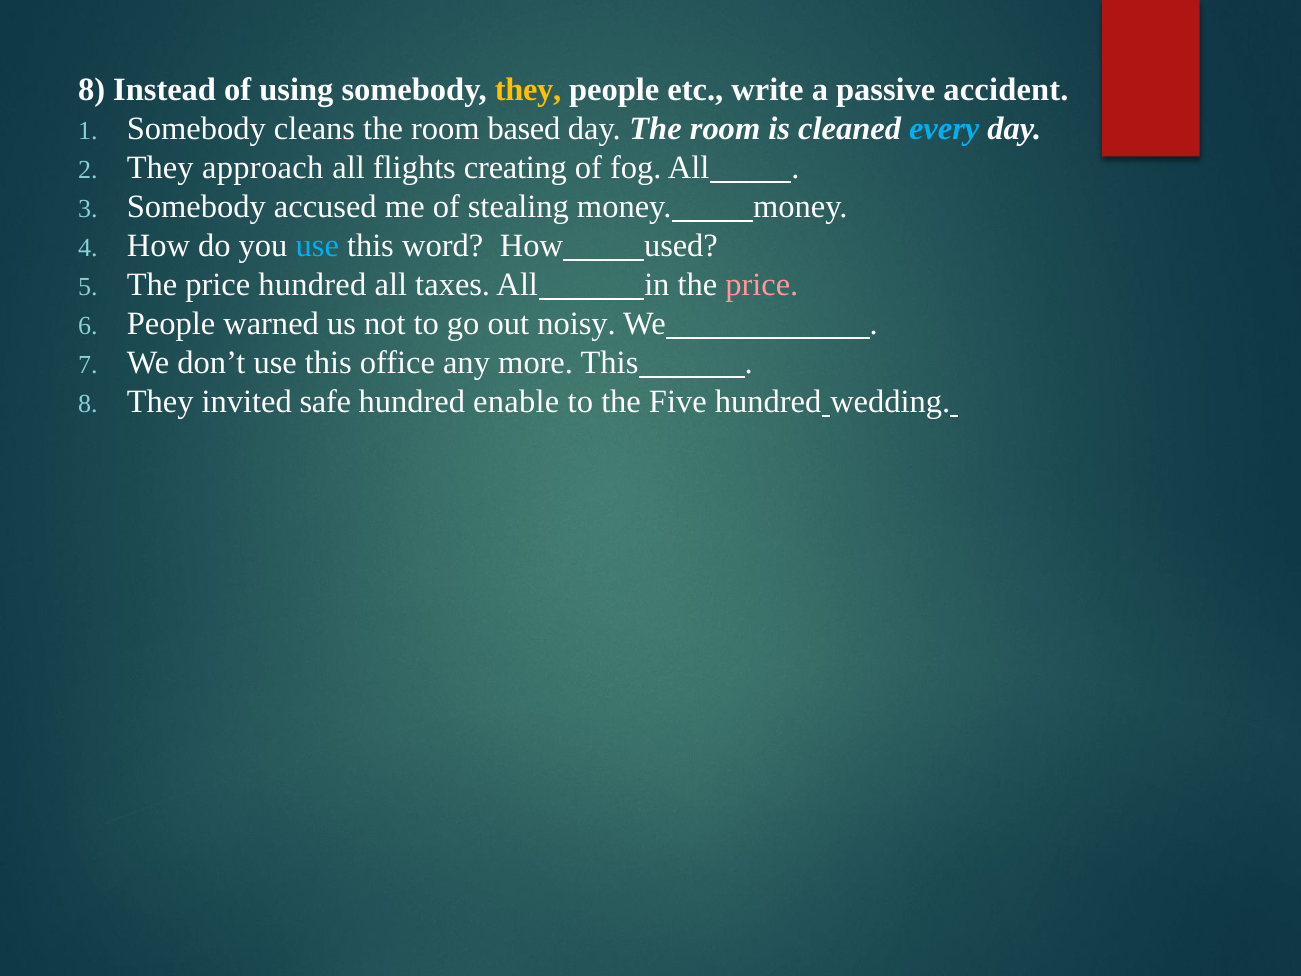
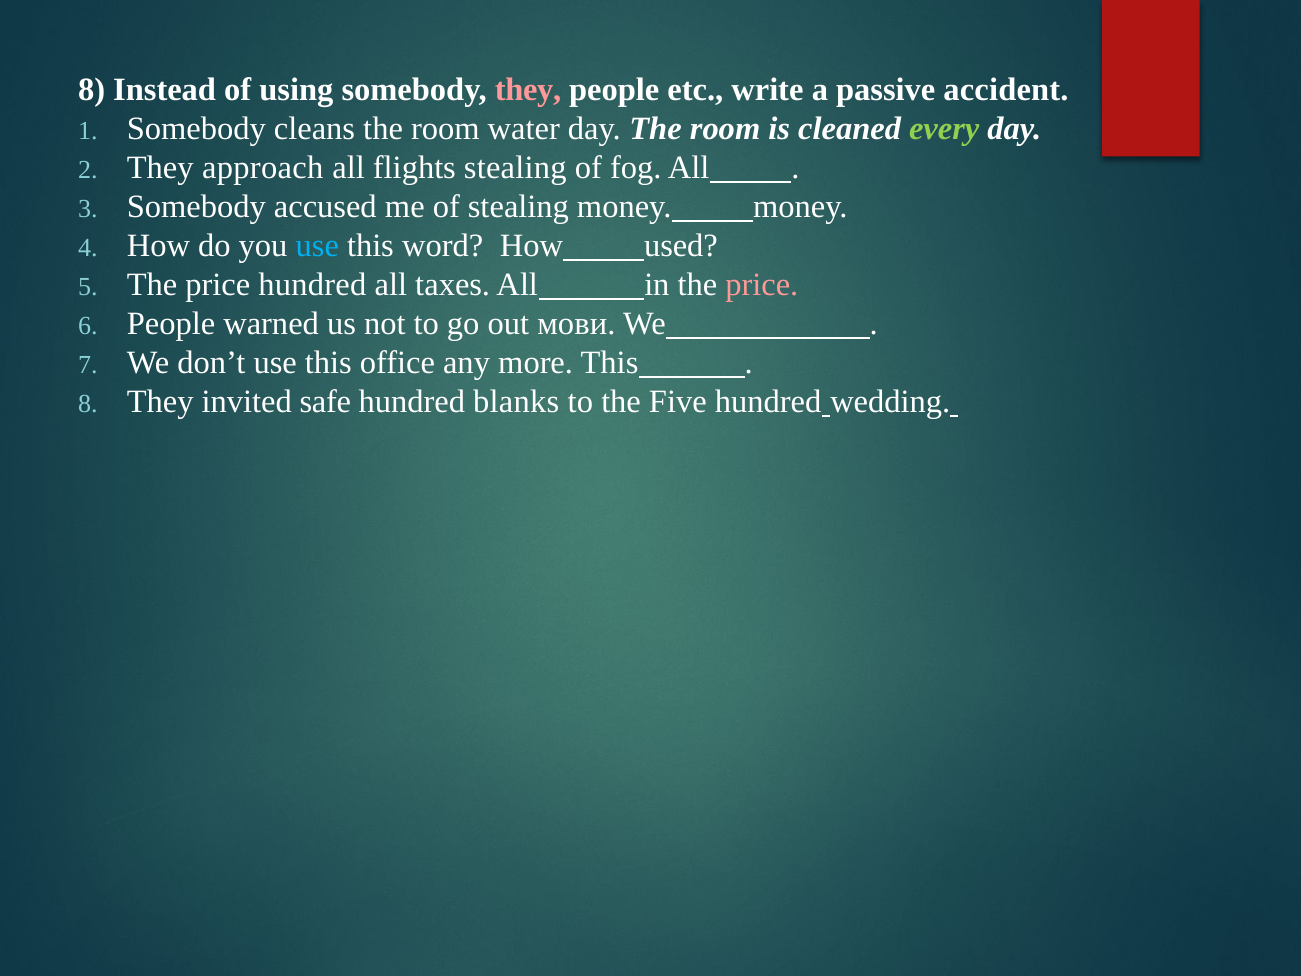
they at (528, 89) colour: yellow -> pink
based: based -> water
every colour: light blue -> light green
flights creating: creating -> stealing
noisy: noisy -> мови
enable: enable -> blanks
